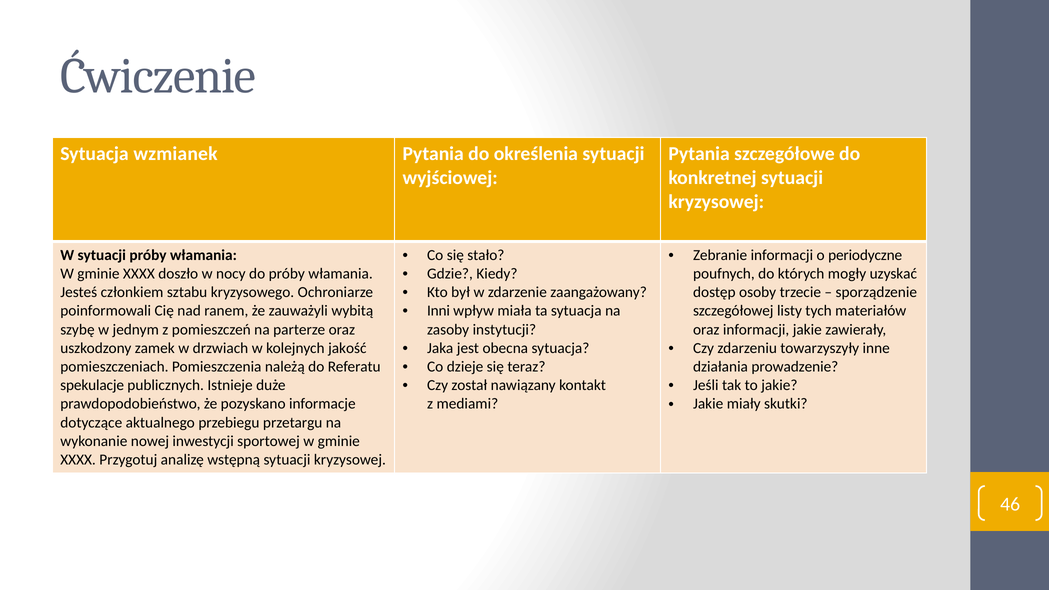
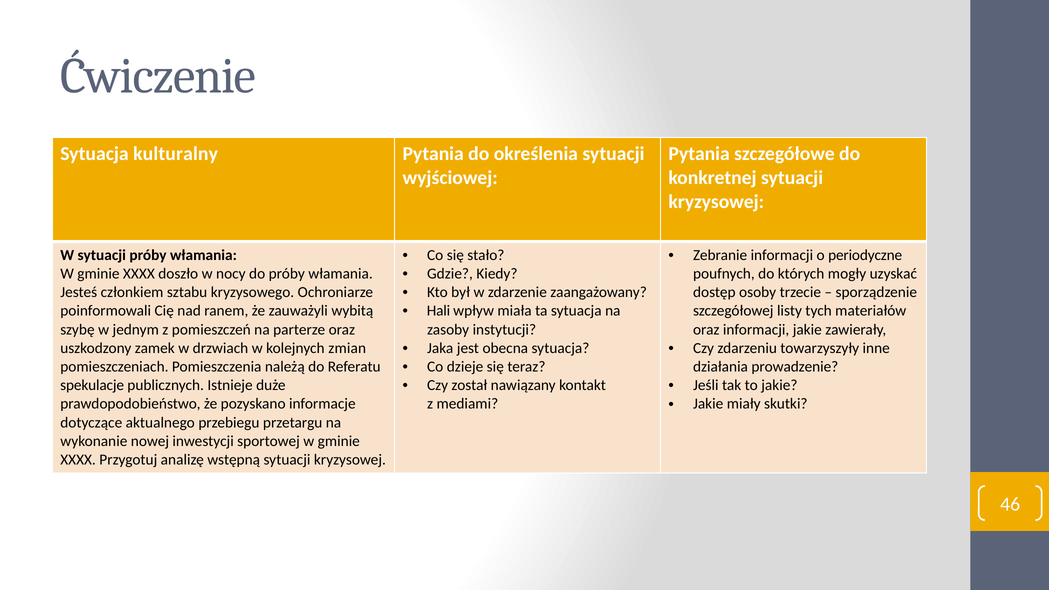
wzmianek: wzmianek -> kulturalny
Inni: Inni -> Hali
jakość: jakość -> zmian
